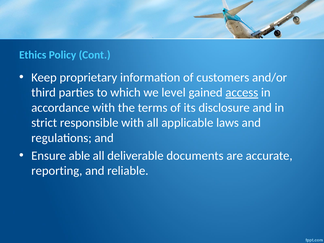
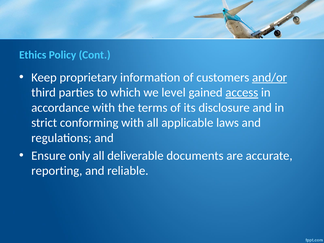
and/or underline: none -> present
responsible: responsible -> conforming
able: able -> only
